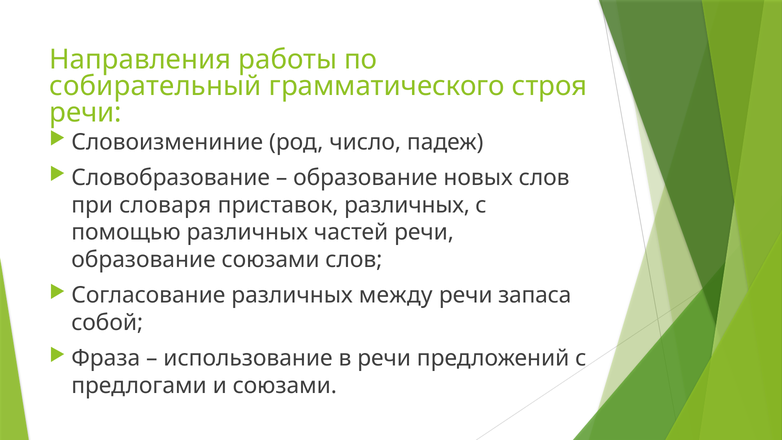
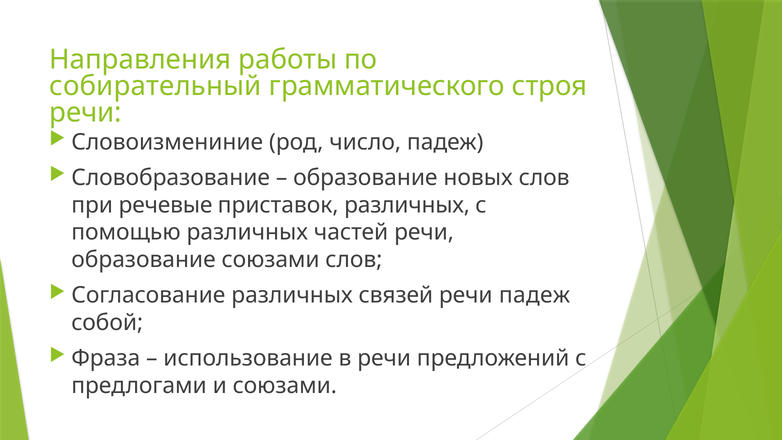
словаря: словаря -> речевые
между: между -> связей
речи запаса: запаса -> падеж
